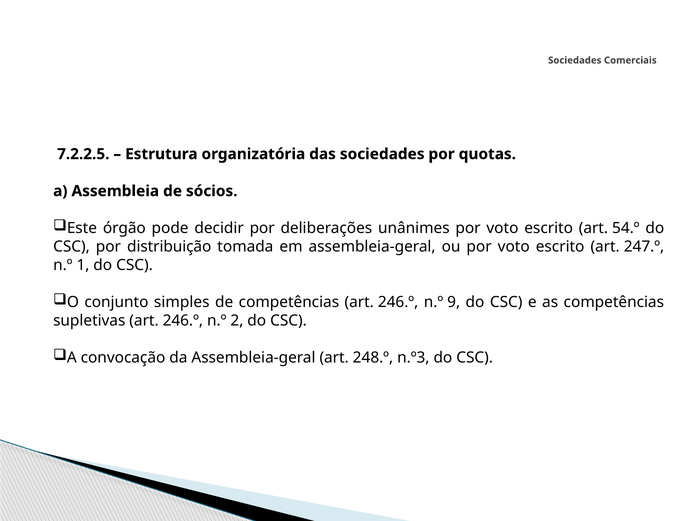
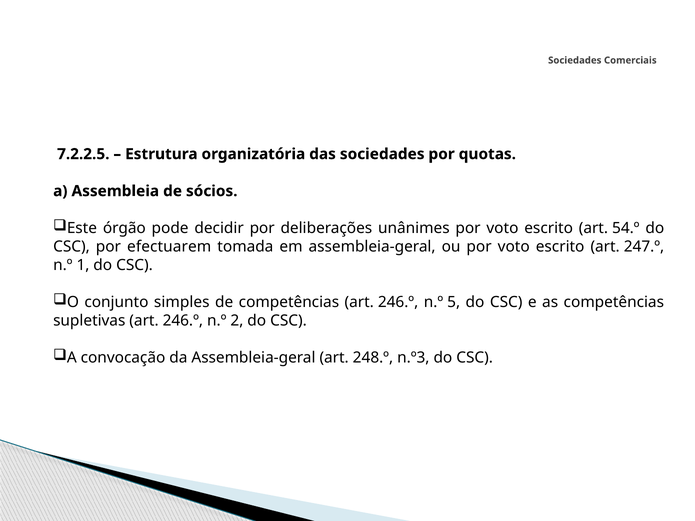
distribuição: distribuição -> efectuarem
9: 9 -> 5
